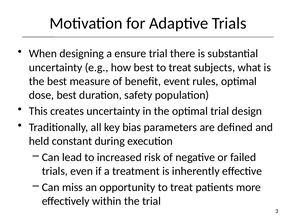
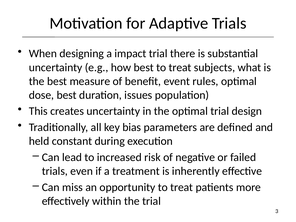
ensure: ensure -> impact
safety: safety -> issues
